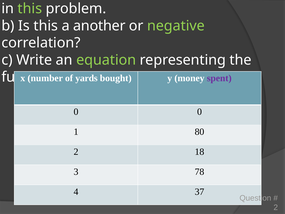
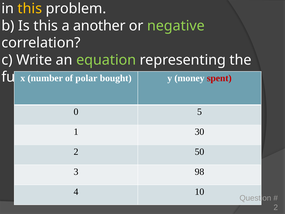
this at (30, 9) colour: light green -> yellow
yards: yards -> polar
spent colour: purple -> red
0 0: 0 -> 5
80: 80 -> 30
18: 18 -> 50
78: 78 -> 98
37: 37 -> 10
